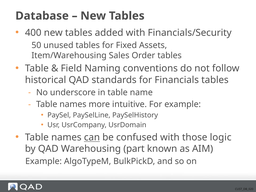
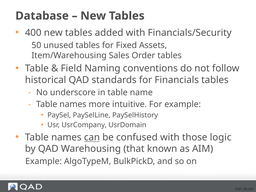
part: part -> that
